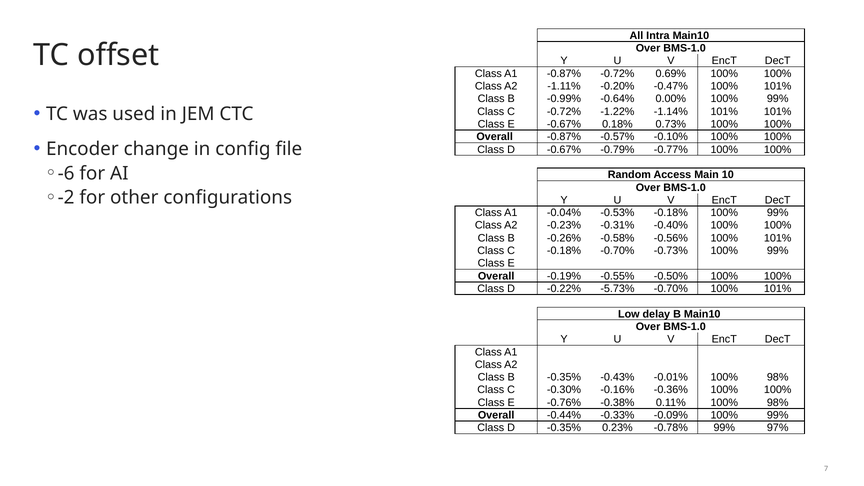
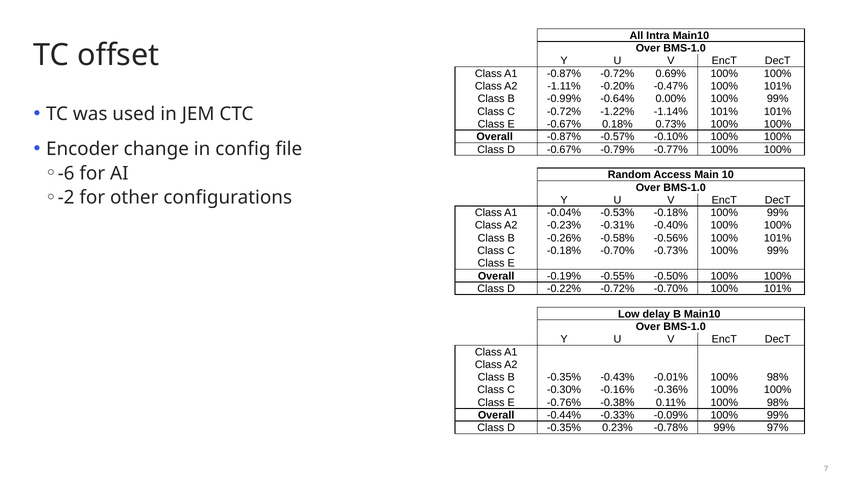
-0.22% -5.73%: -5.73% -> -0.72%
